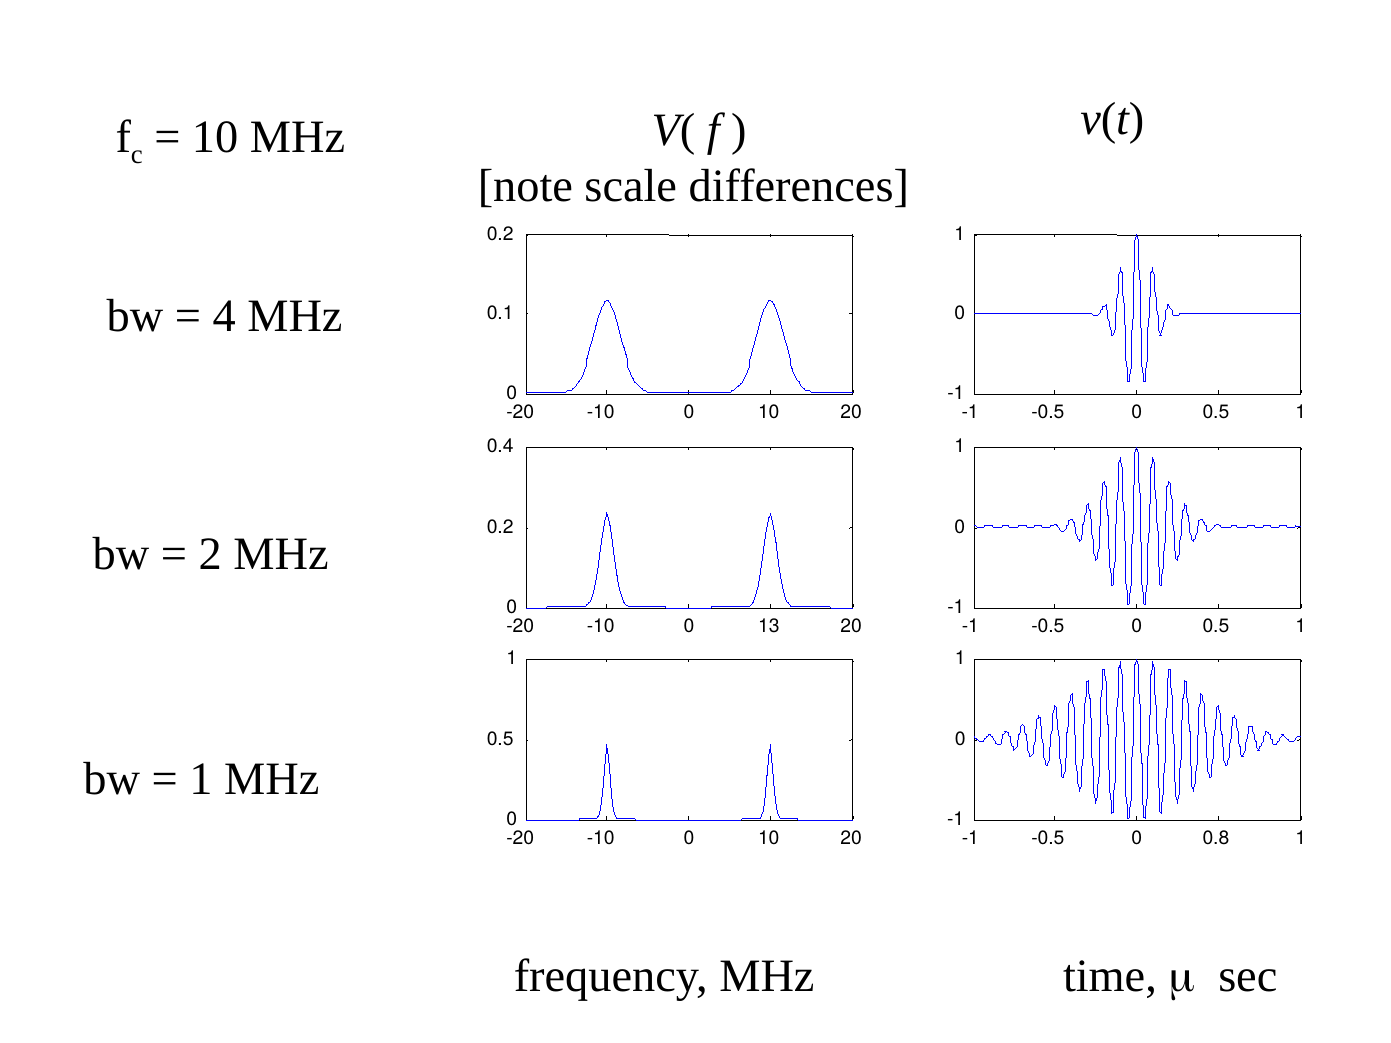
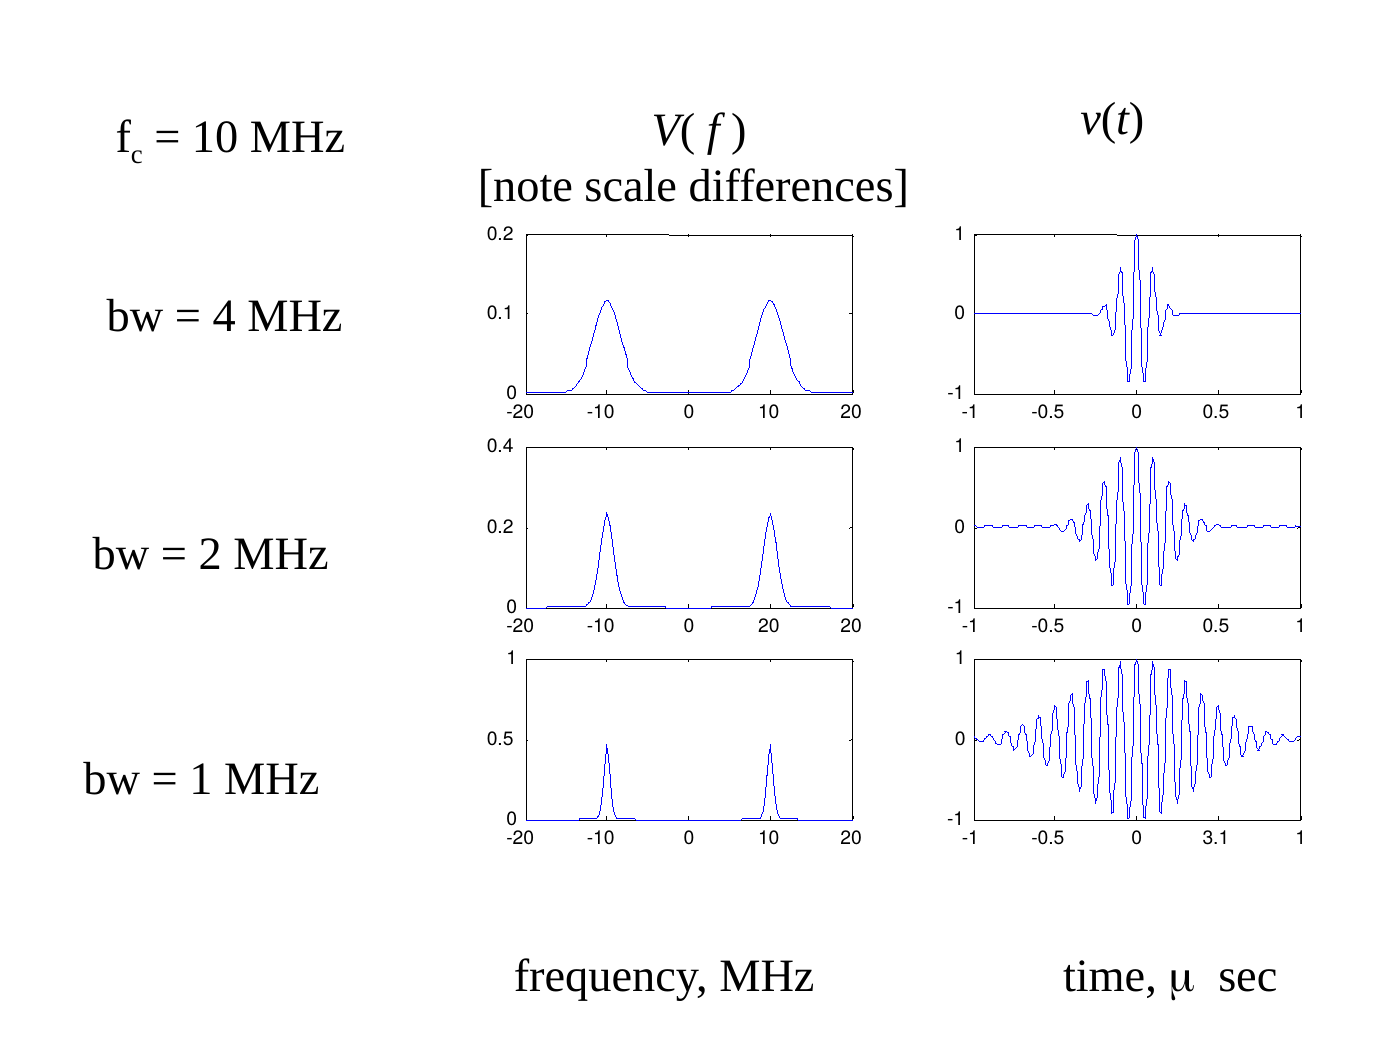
0 13: 13 -> 20
0.8: 0.8 -> 3.1
